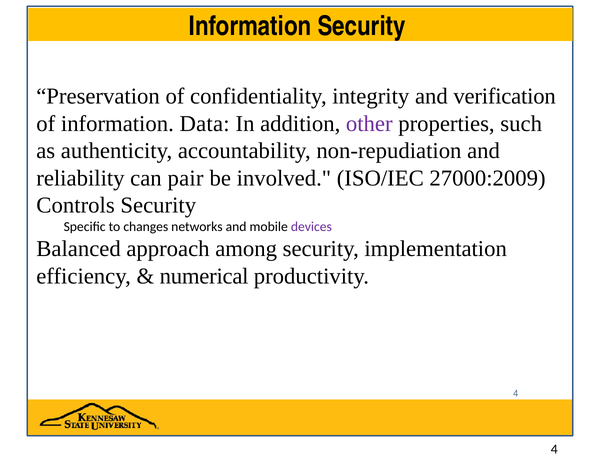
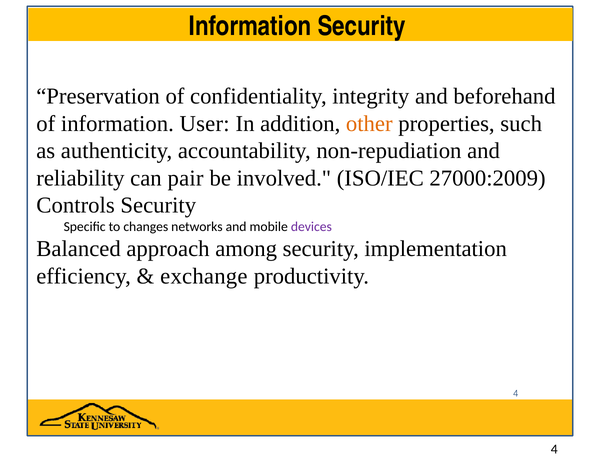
verification: verification -> beforehand
Data: Data -> User
other colour: purple -> orange
numerical: numerical -> exchange
